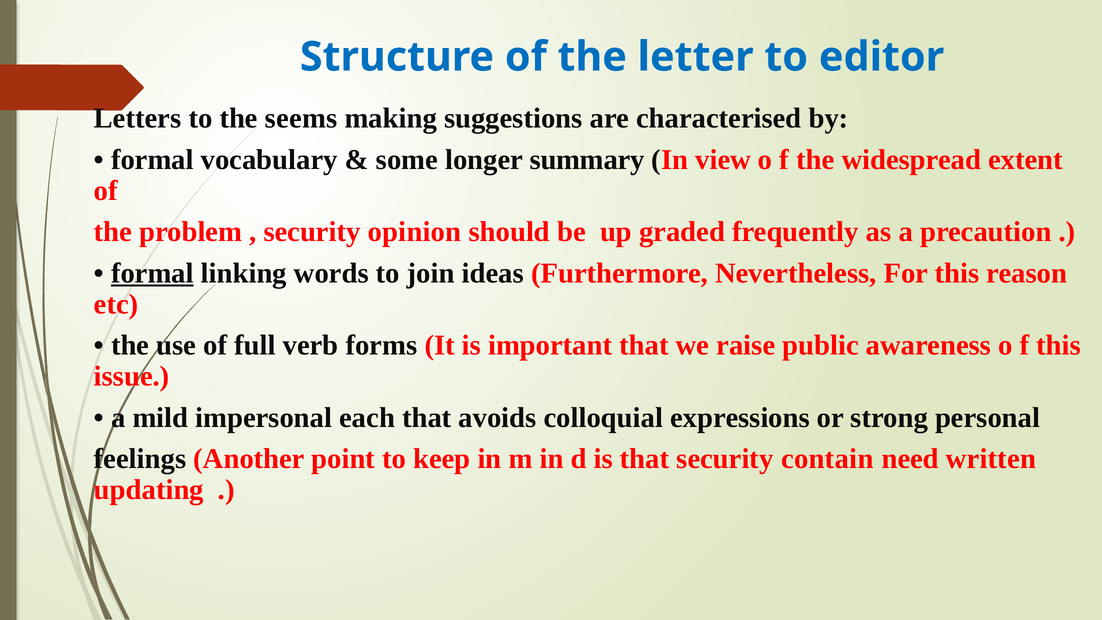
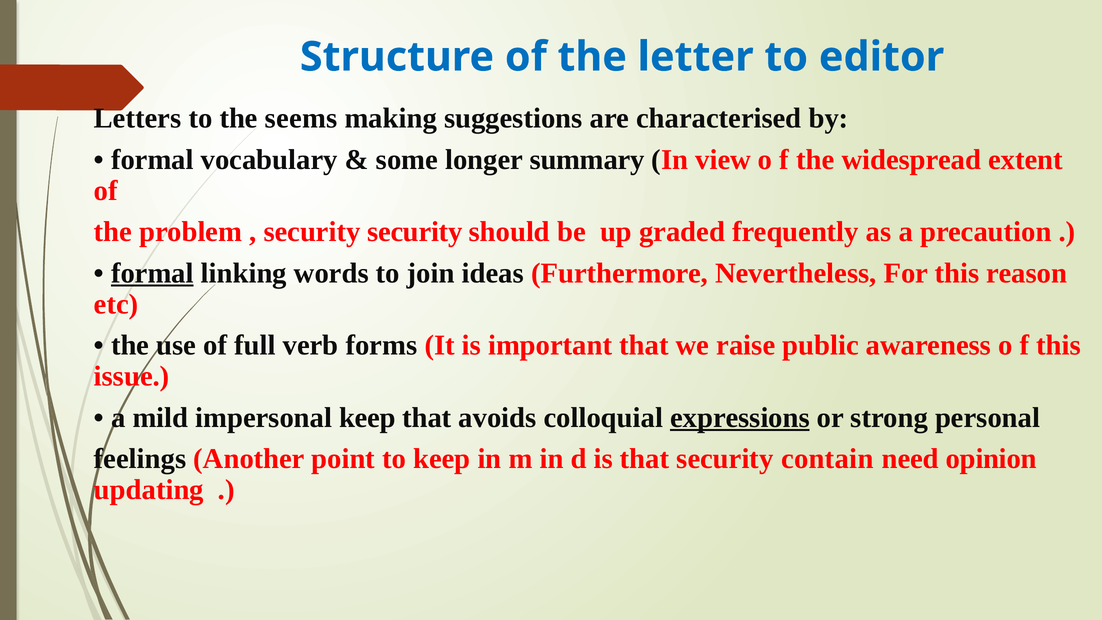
security opinion: opinion -> security
impersonal each: each -> keep
expressions underline: none -> present
written: written -> opinion
